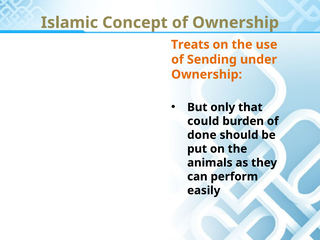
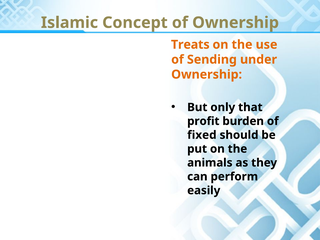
could: could -> profit
done: done -> fixed
